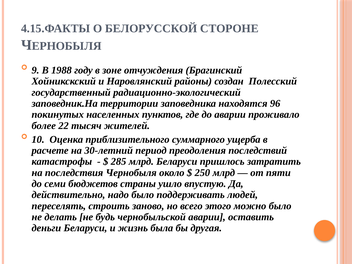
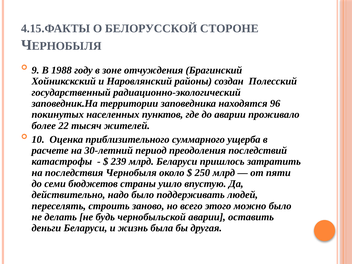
285: 285 -> 239
